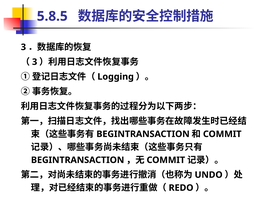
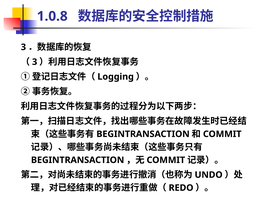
5.8.5: 5.8.5 -> 1.0.8
